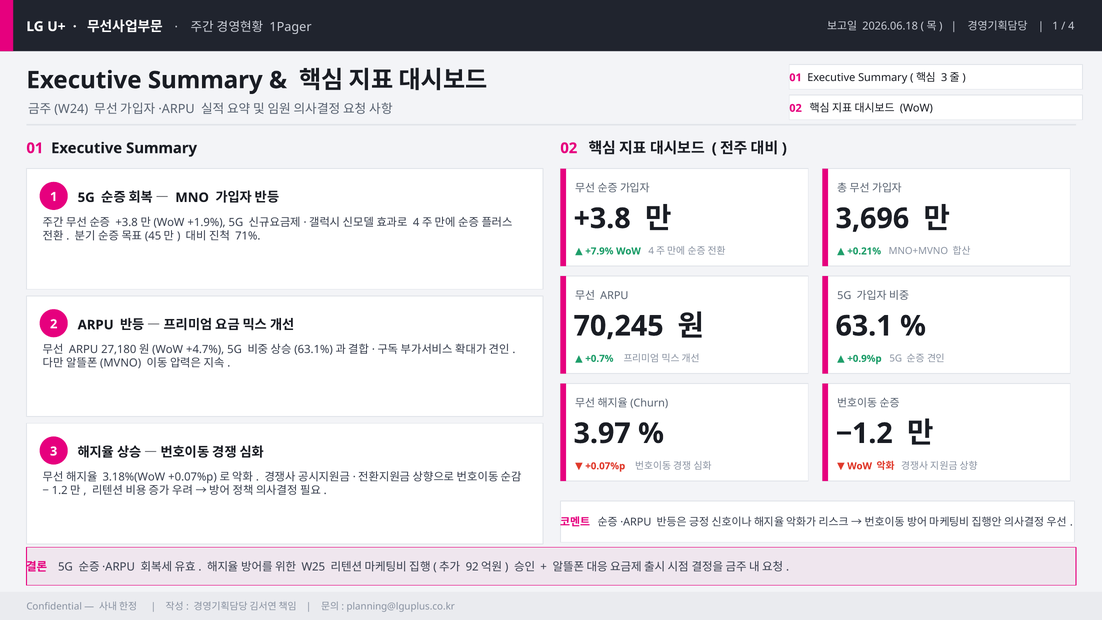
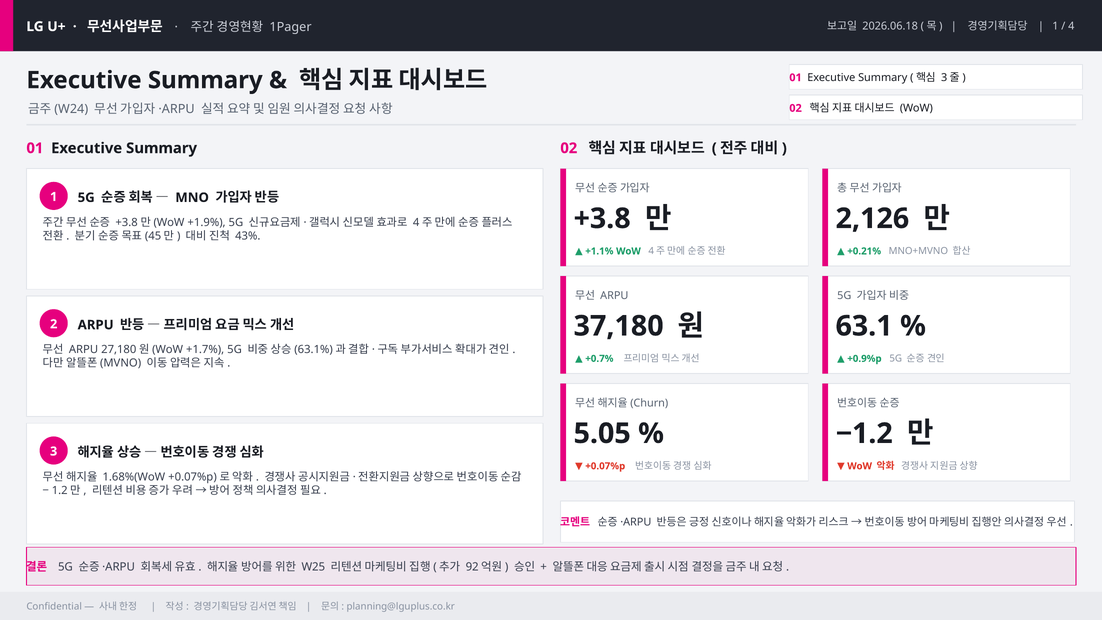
3,696: 3,696 -> 2,126
71%: 71% -> 43%
+7.9%: +7.9% -> +1.1%
70,245: 70,245 -> 37,180
+4.7%: +4.7% -> +1.7%
3.97: 3.97 -> 5.05
3.18%(WoW: 3.18%(WoW -> 1.68%(WoW
